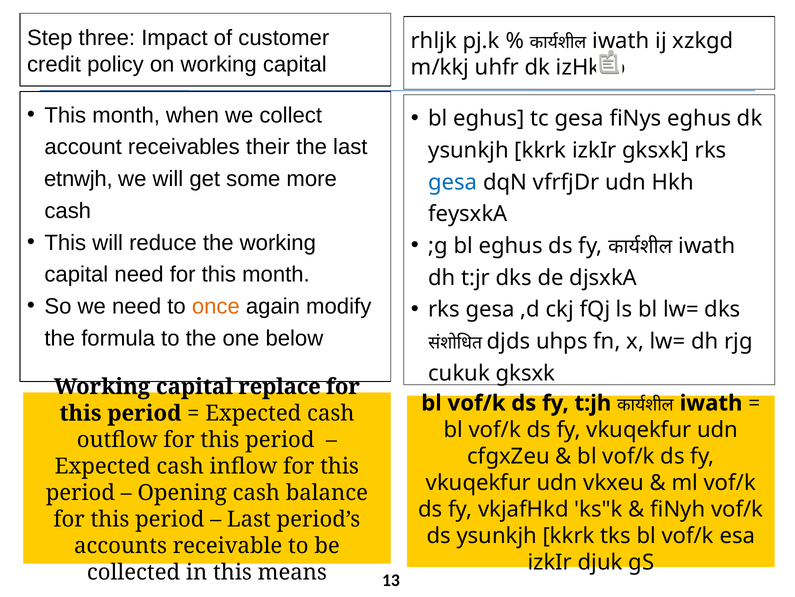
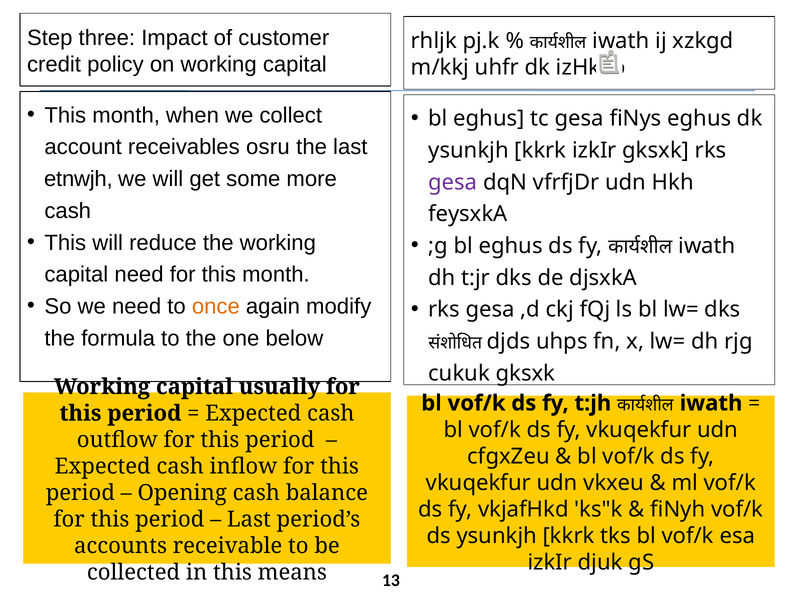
their: their -> osru
gesa at (453, 182) colour: blue -> purple
replace: replace -> usually
